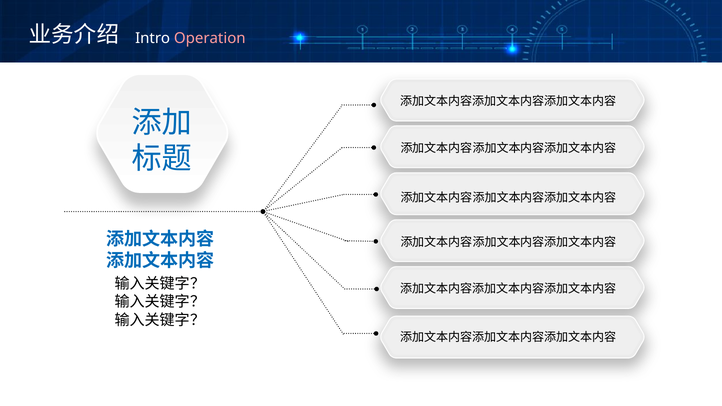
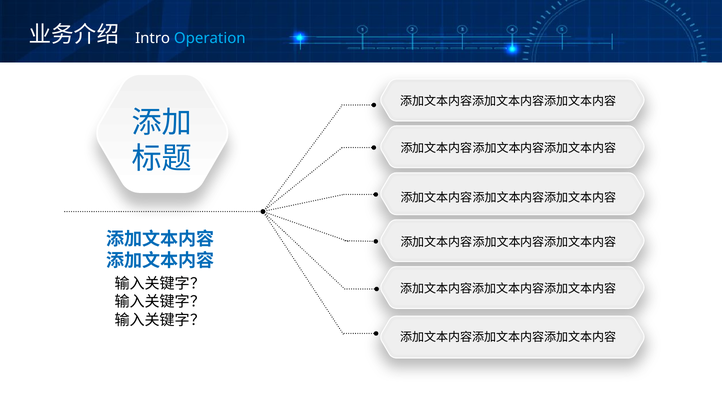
Operation colour: pink -> light blue
